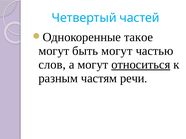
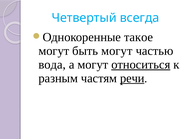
частей: частей -> всегда
слов: слов -> вода
речи underline: none -> present
